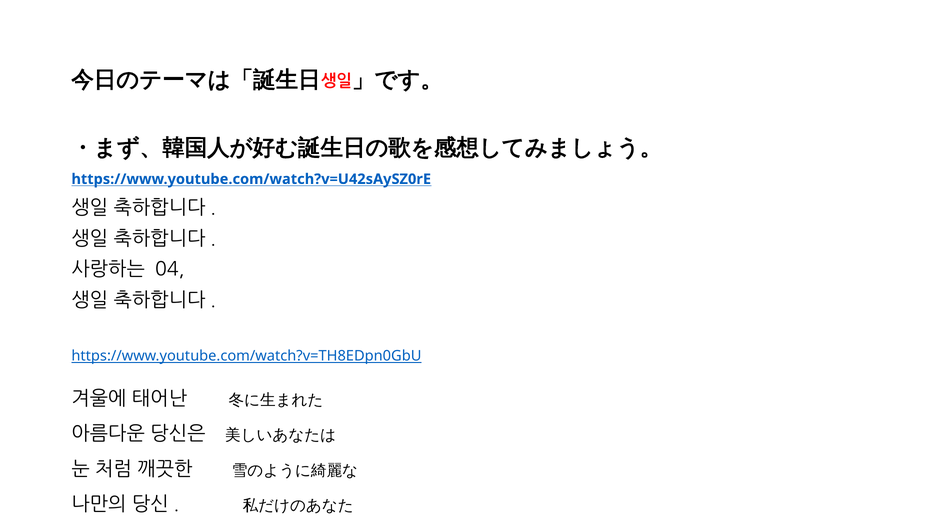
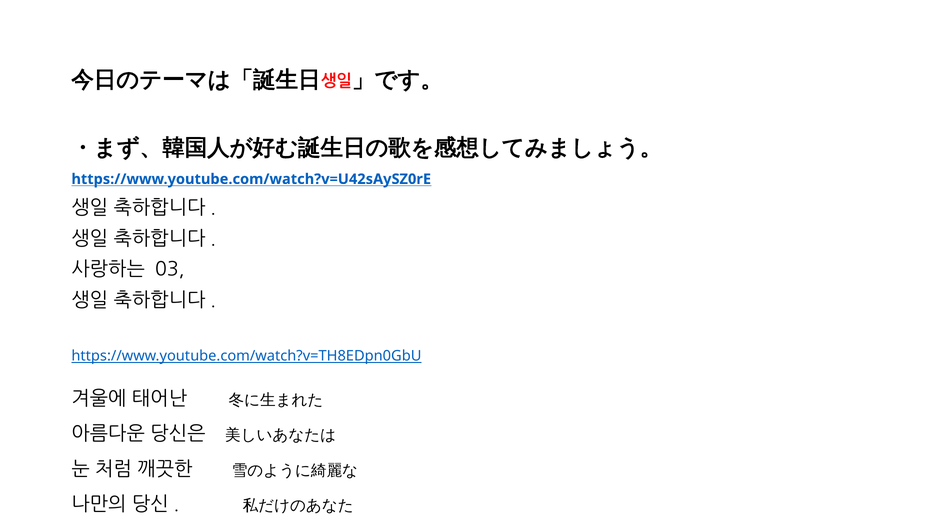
04: 04 -> 03
